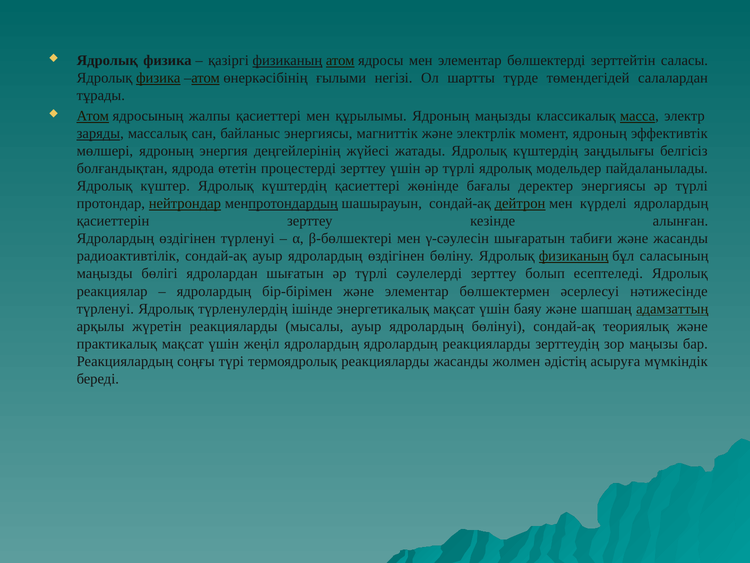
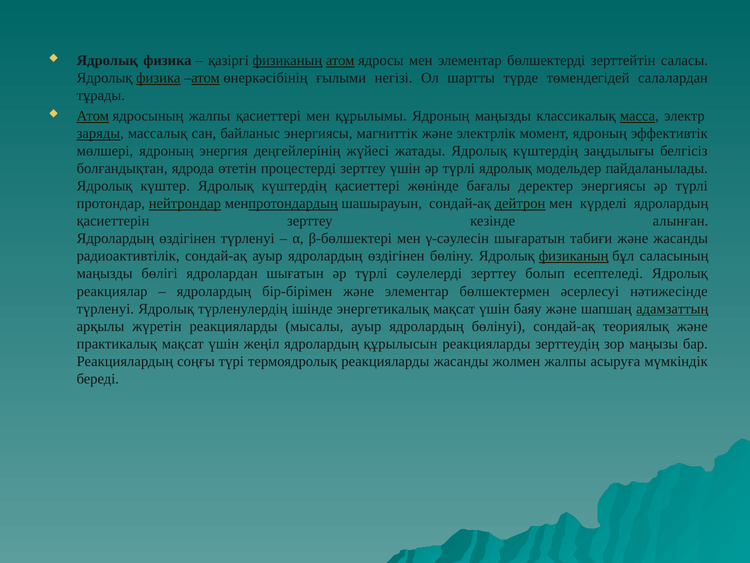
ядролардың ядролардың: ядролардың -> құрылысын
жолмен әдістің: әдістің -> жалпы
